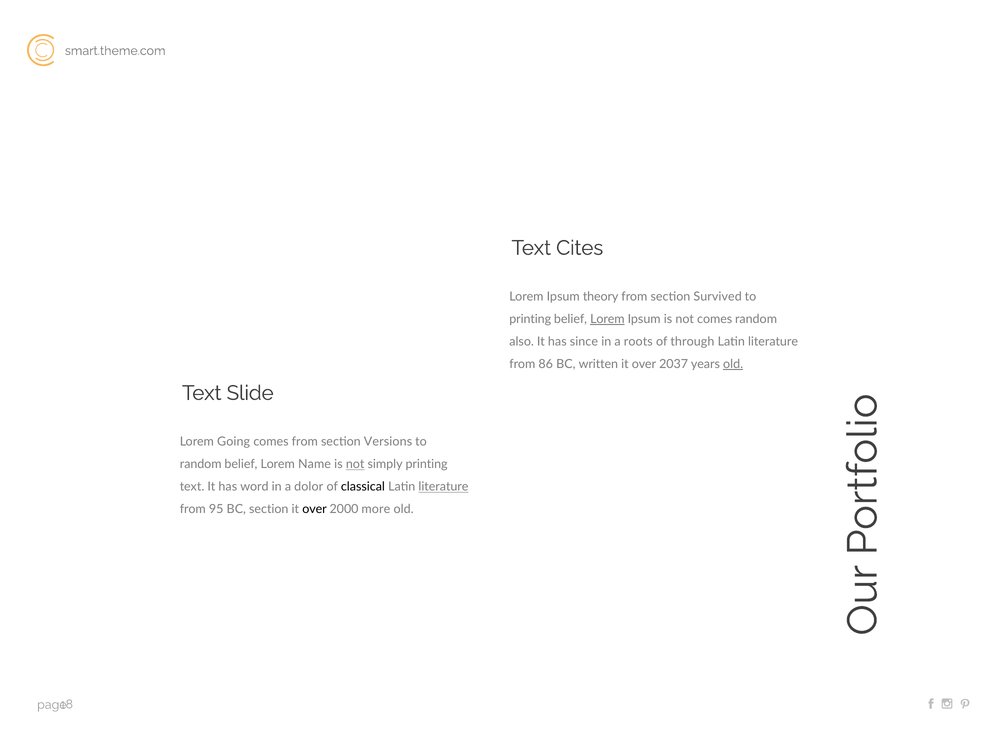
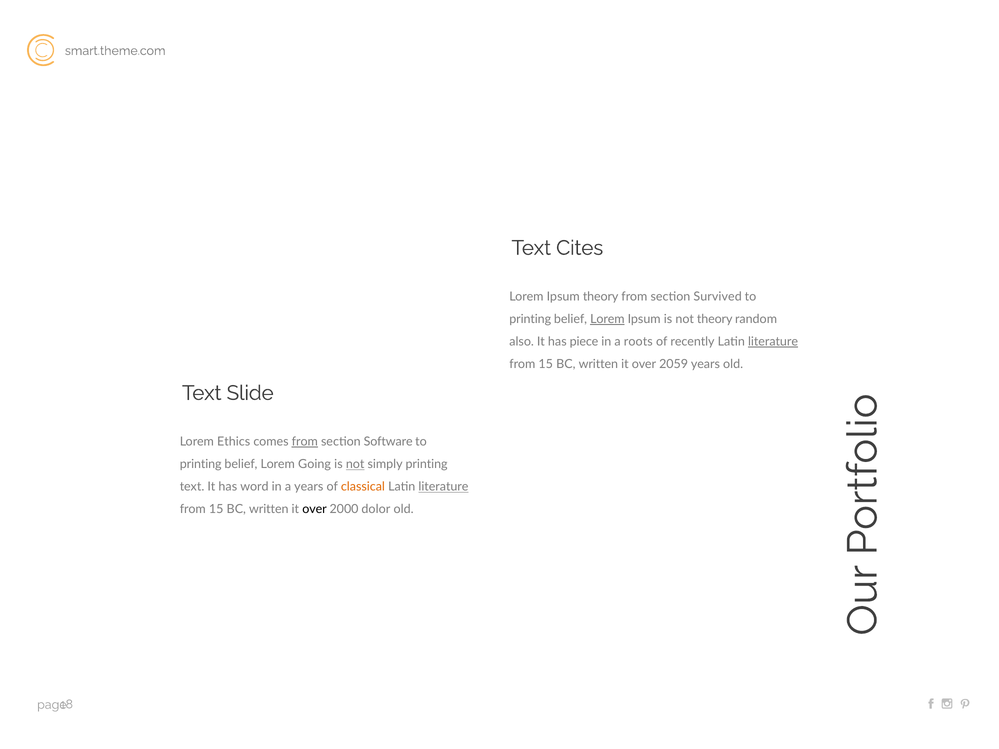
not comes: comes -> theory
since: since -> piece
through: through -> recently
literature at (773, 342) underline: none -> present
86 at (546, 364): 86 -> 15
2037: 2037 -> 2059
old at (733, 364) underline: present -> none
Going: Going -> Ethics
from at (305, 442) underline: none -> present
Versions: Versions -> Software
random at (201, 464): random -> printing
Name: Name -> Going
a dolor: dolor -> years
classical colour: black -> orange
95 at (216, 509): 95 -> 15
section at (269, 509): section -> written
more: more -> dolor
